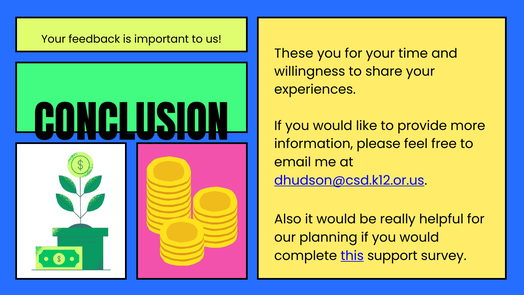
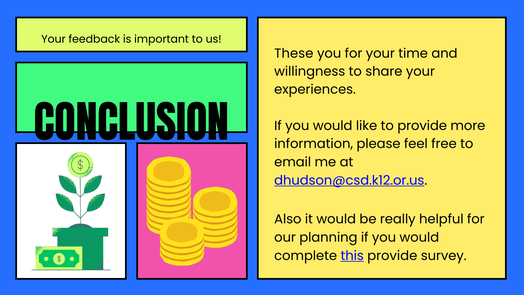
this support: support -> provide
